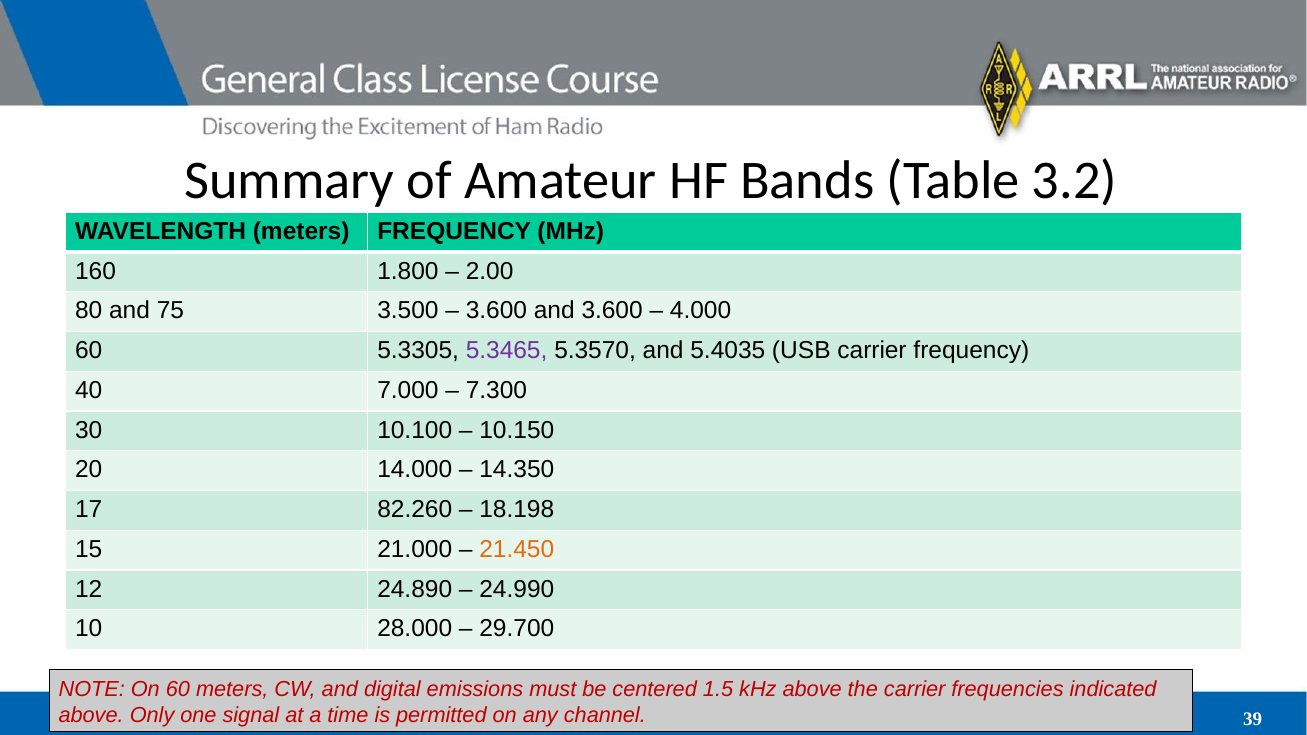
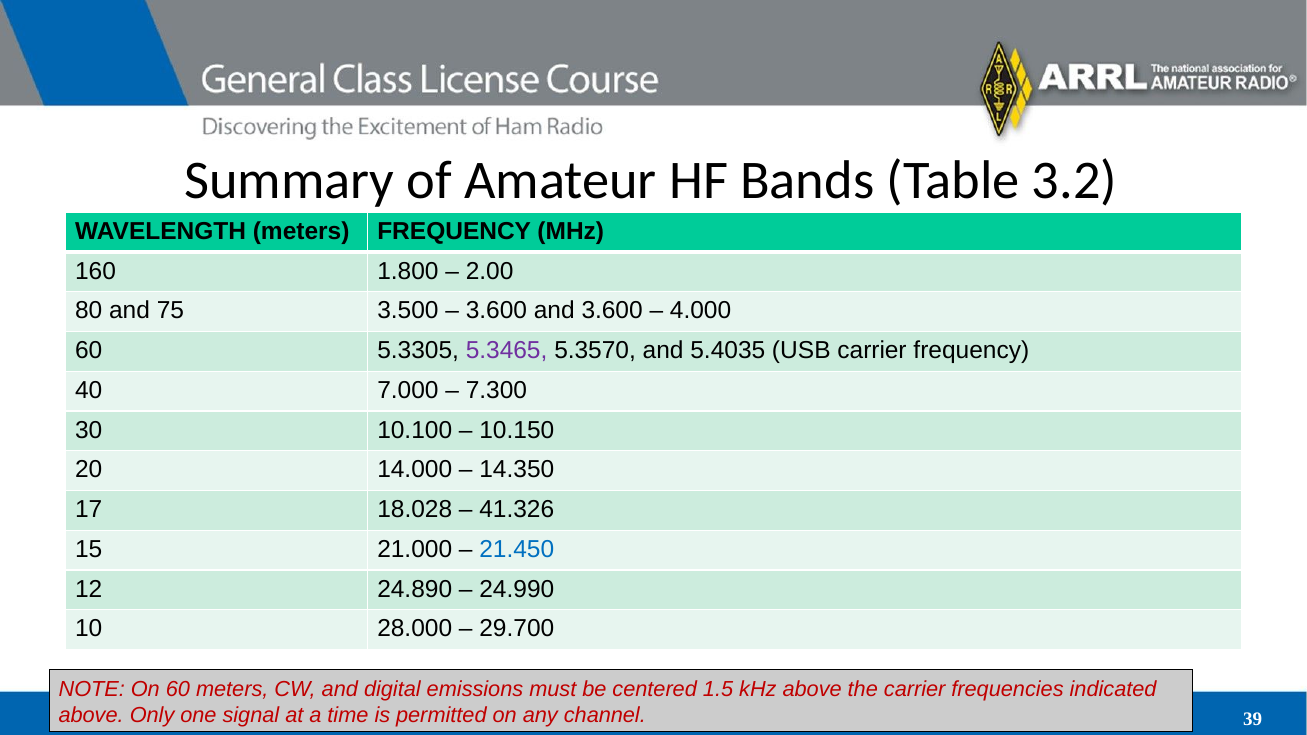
82.260: 82.260 -> 18.028
18.198: 18.198 -> 41.326
21.450 colour: orange -> blue
